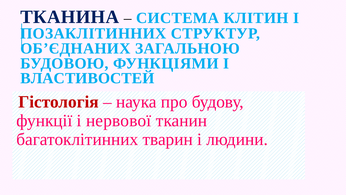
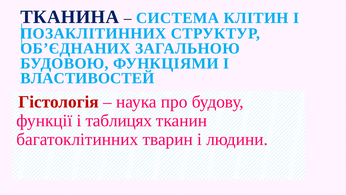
нервової: нервової -> таблицях
